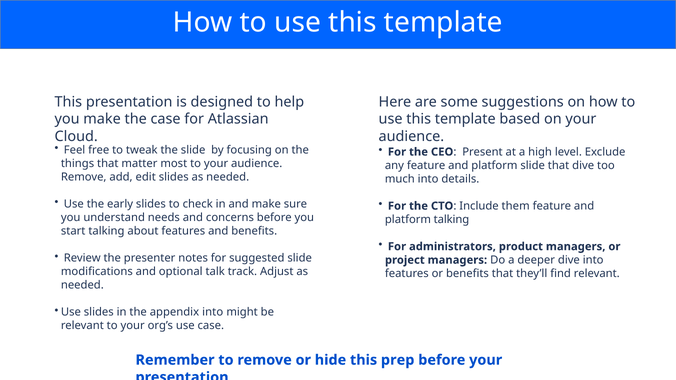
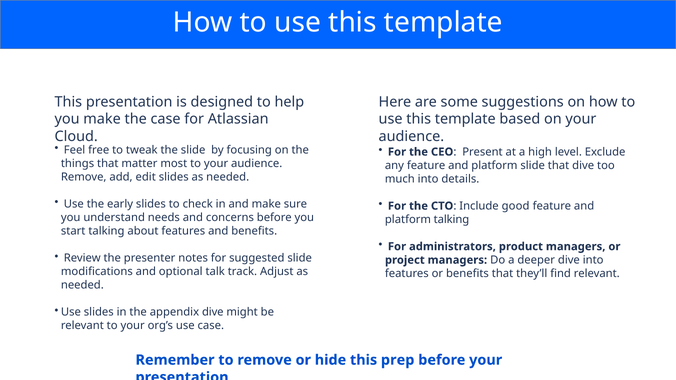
them: them -> good
appendix into: into -> dive
